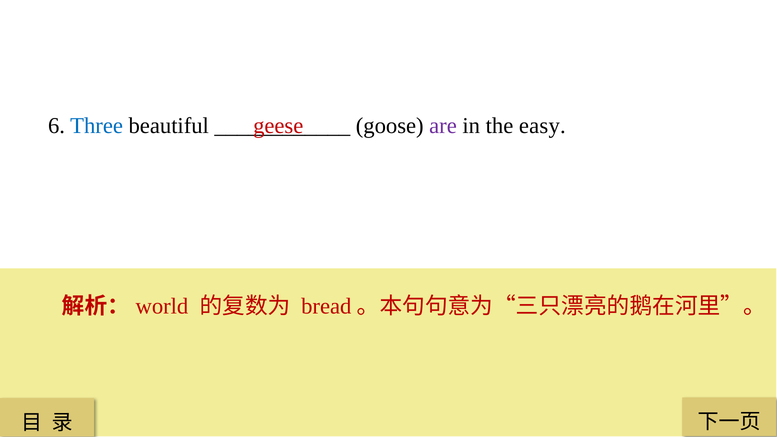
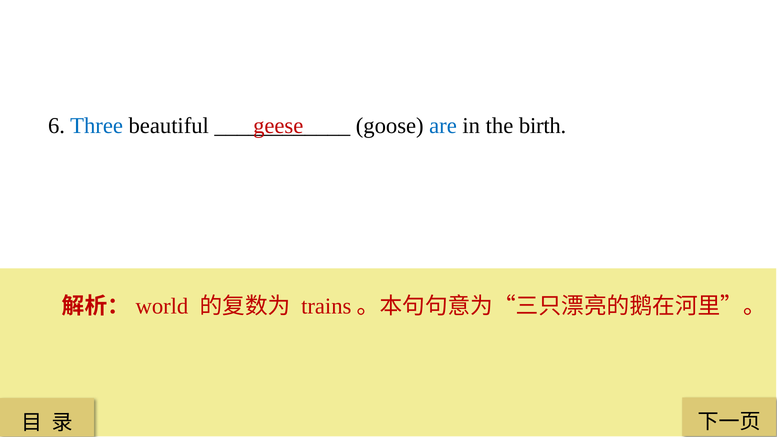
are colour: purple -> blue
easy: easy -> birth
bread: bread -> trains
